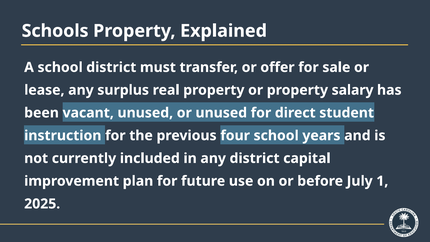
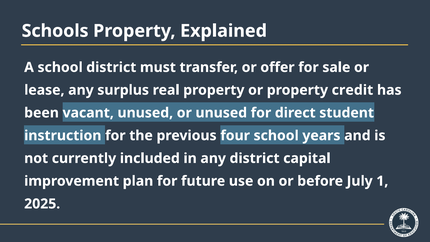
salary: salary -> credit
